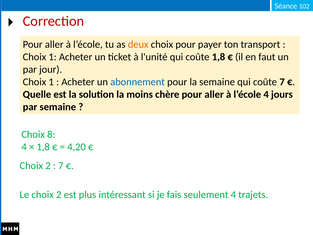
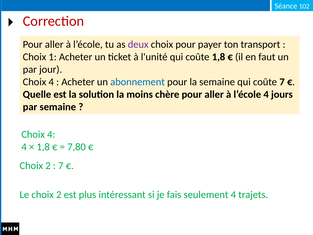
deux colour: orange -> purple
1 at (51, 82): 1 -> 4
8 at (51, 134): 8 -> 4
4,20: 4,20 -> 7,80
